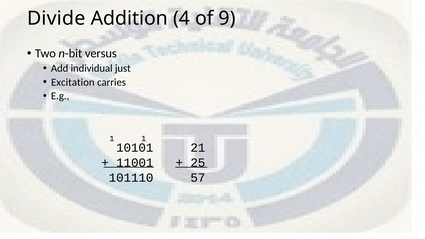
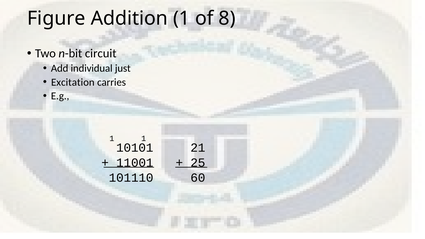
Divide: Divide -> Figure
Addition 4: 4 -> 1
9: 9 -> 8
versus: versus -> circuit
57: 57 -> 60
